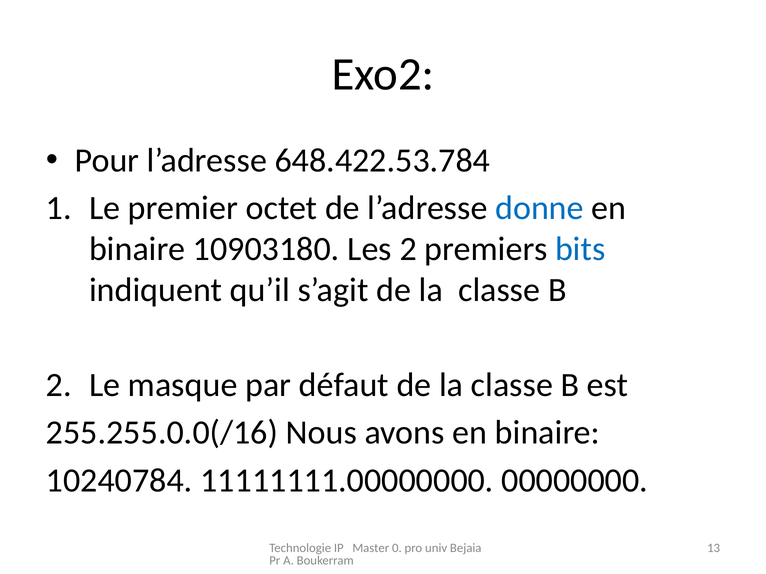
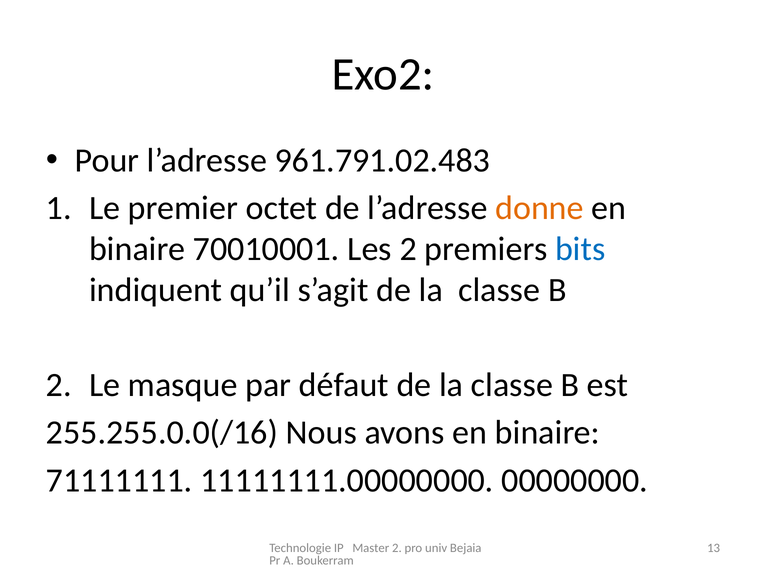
648.422.53.784: 648.422.53.784 -> 961.791.02.483
donne colour: blue -> orange
10903180: 10903180 -> 70010001
10240784: 10240784 -> 71111111
Master 0: 0 -> 2
